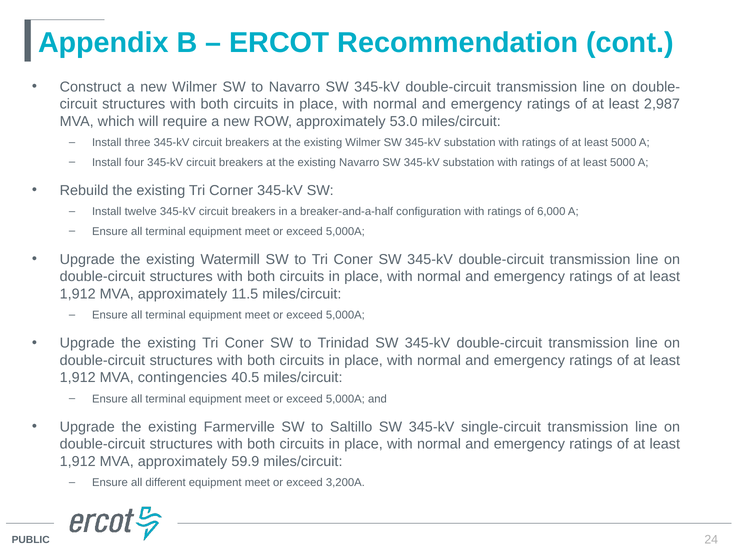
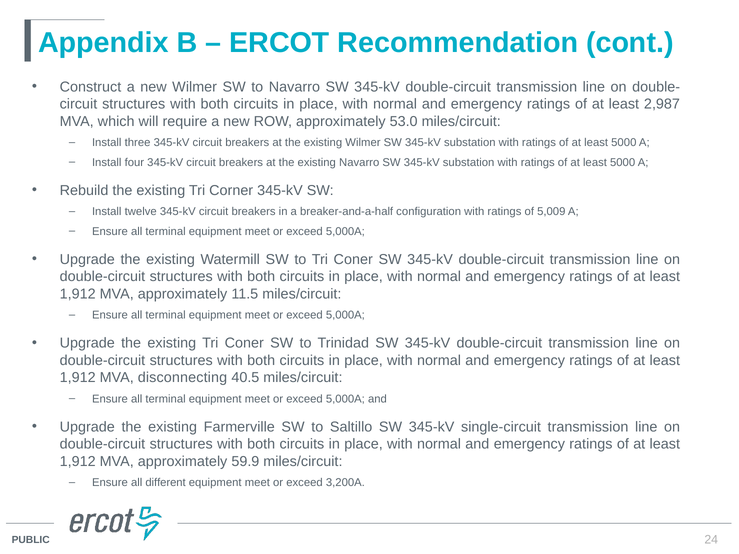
6,000: 6,000 -> 5,009
contingencies: contingencies -> disconnecting
